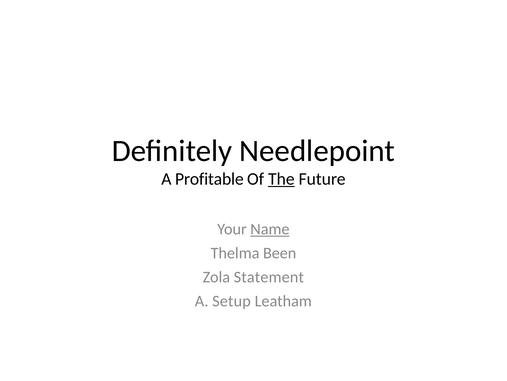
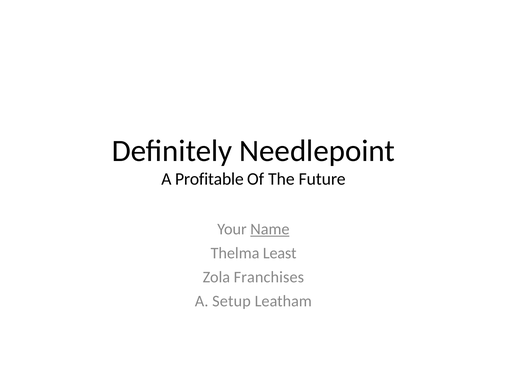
The underline: present -> none
Been: Been -> Least
Statement: Statement -> Franchises
